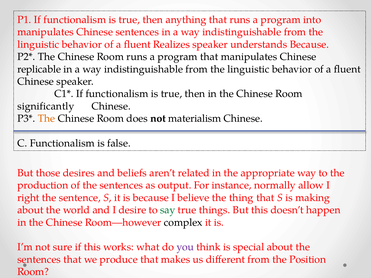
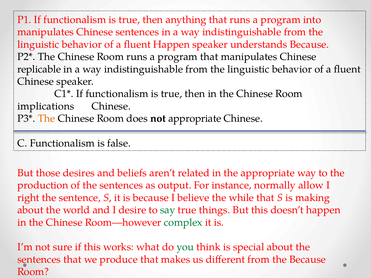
fluent Realizes: Realizes -> Happen
significantly: significantly -> implications
not materialism: materialism -> appropriate
thing: thing -> while
complex colour: black -> green
you colour: purple -> green
the Position: Position -> Because
